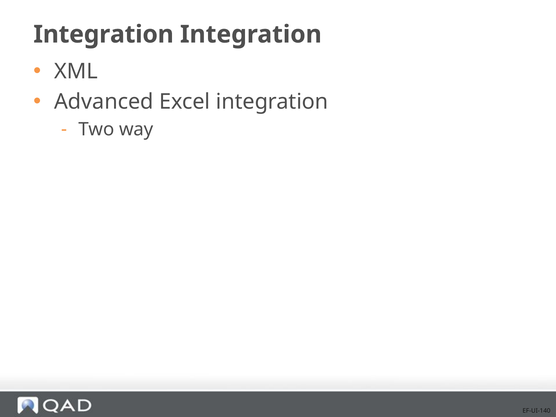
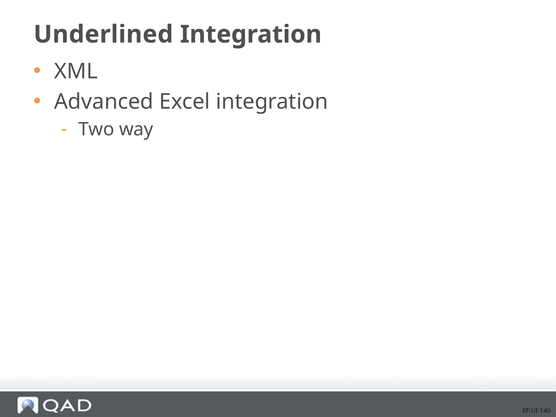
Integration at (104, 34): Integration -> Underlined
